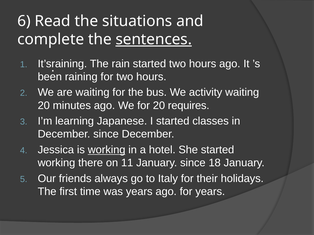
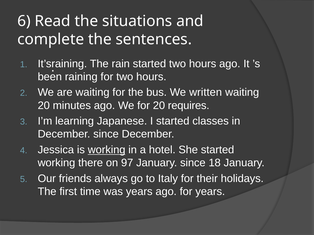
sentences underline: present -> none
activity: activity -> written
11: 11 -> 97
